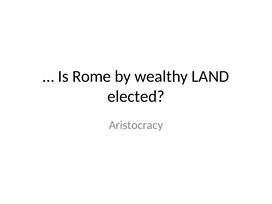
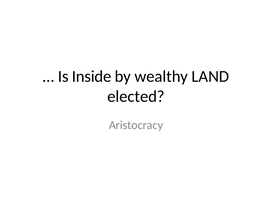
Rome: Rome -> Inside
